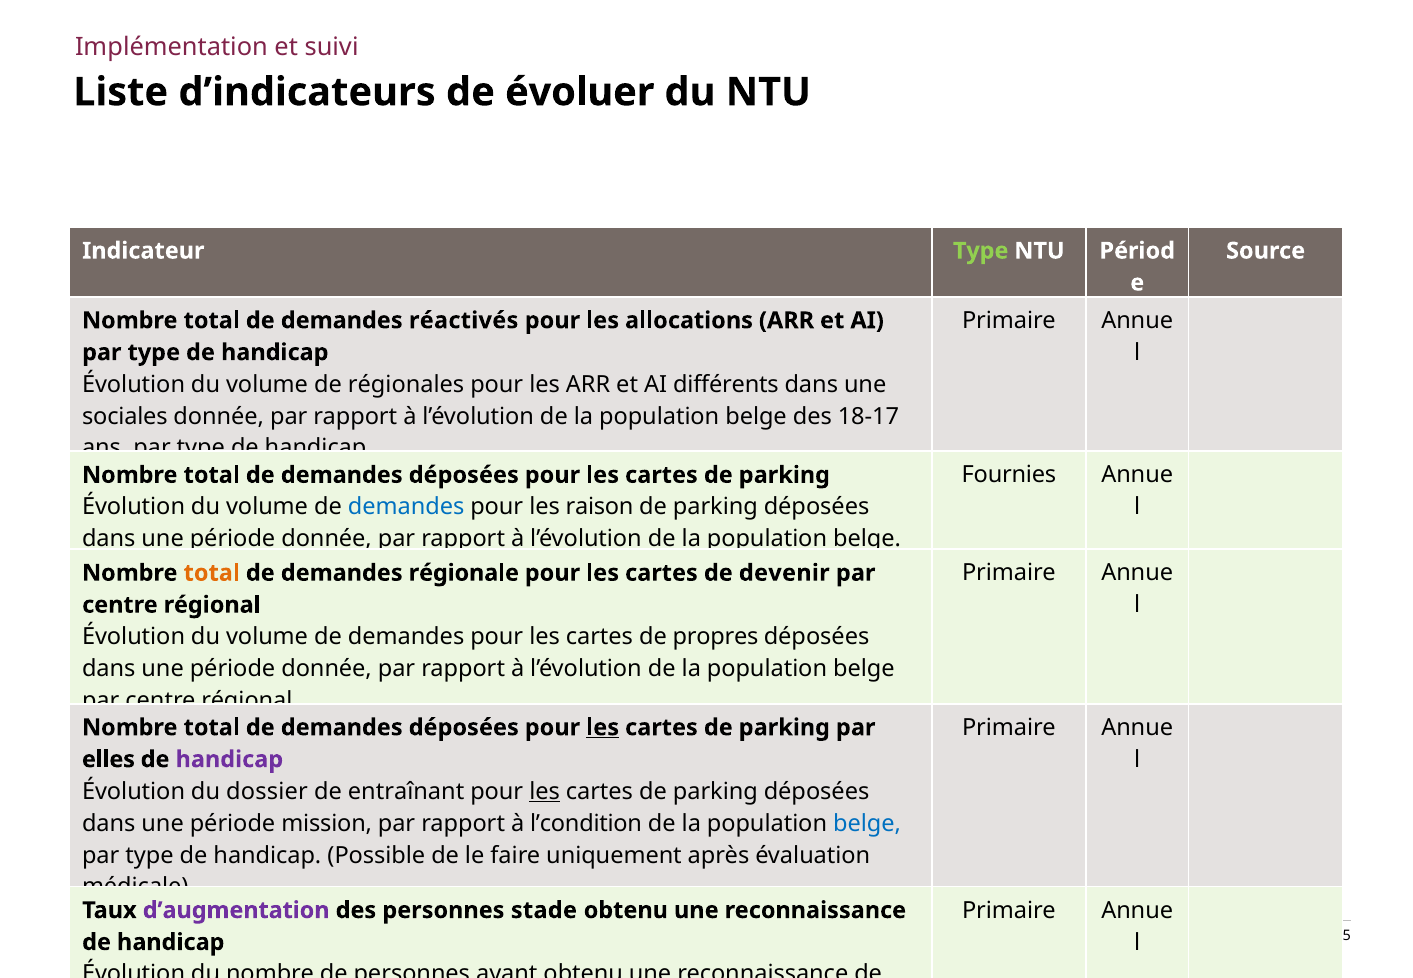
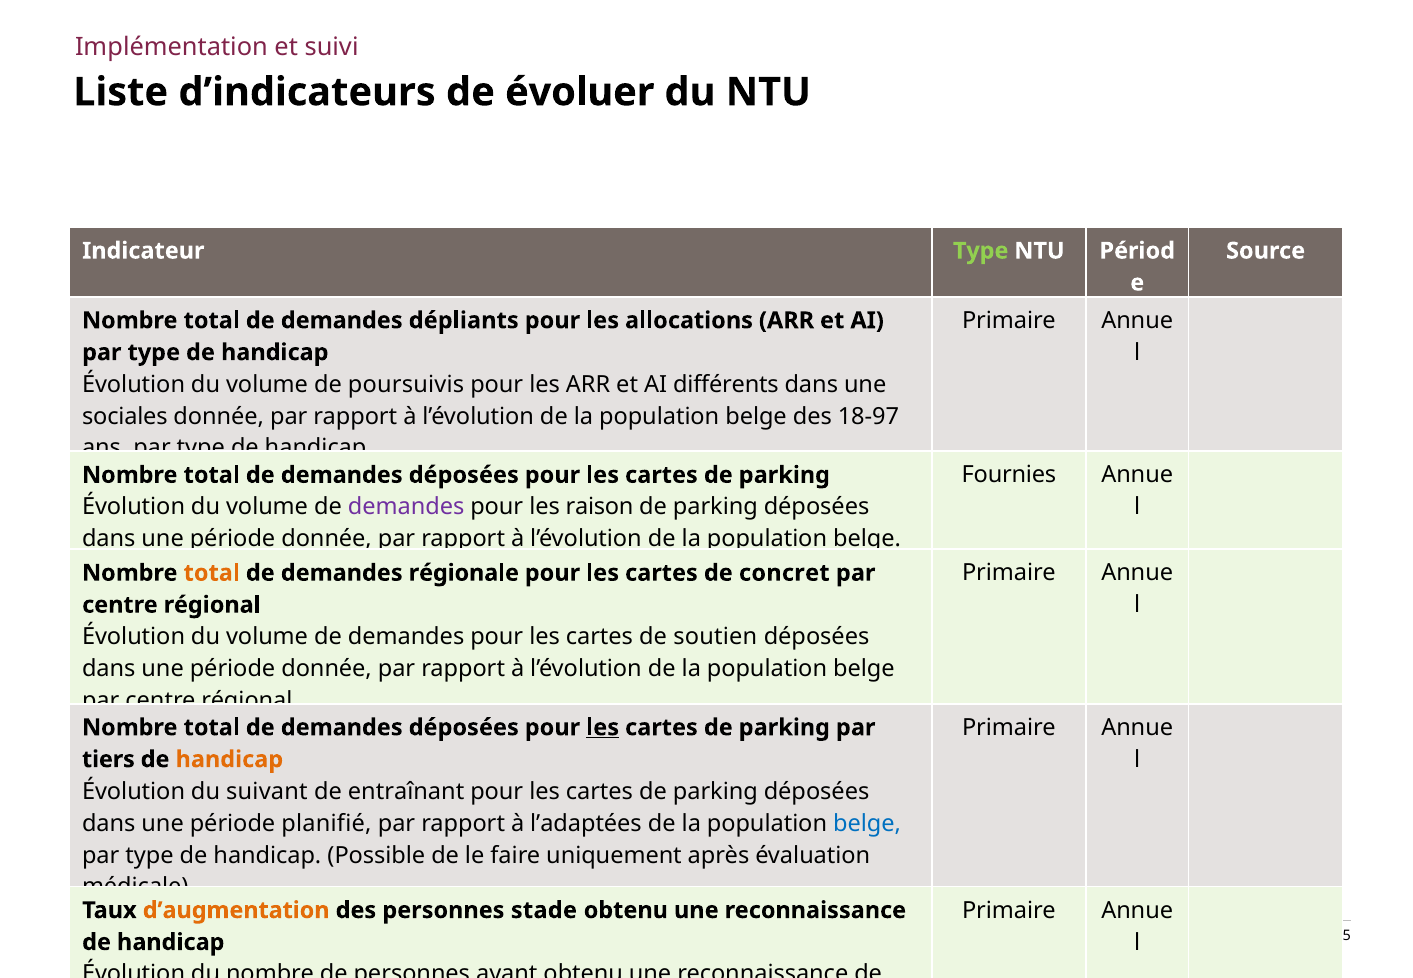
réactivés: réactivés -> dépliants
régionales: régionales -> poursuivis
18-17: 18-17 -> 18-97
demandes at (406, 507) colour: blue -> purple
devenir: devenir -> concret
propres: propres -> soutien
elles: elles -> tiers
handicap at (229, 760) colour: purple -> orange
dossier: dossier -> suivant
les at (545, 792) underline: present -> none
mission: mission -> planifié
l’condition: l’condition -> l’adaptées
d’augmentation colour: purple -> orange
